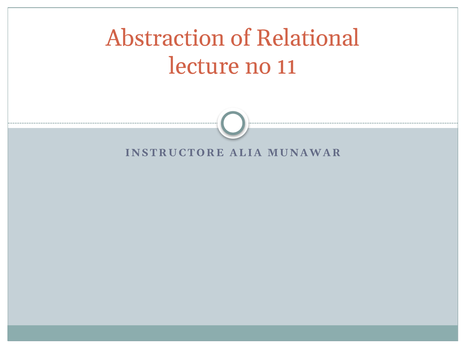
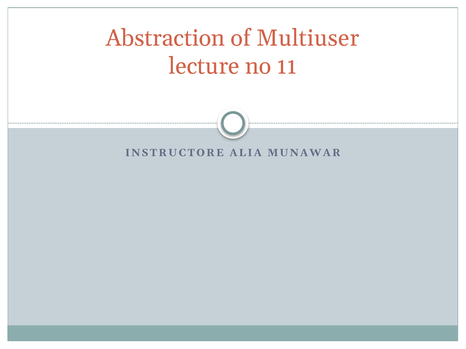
Relational: Relational -> Multiuser
